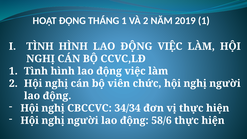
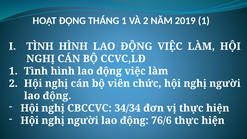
58/6: 58/6 -> 76/6
